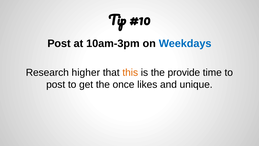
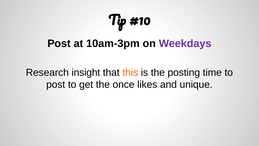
Weekdays colour: blue -> purple
higher: higher -> insight
provide: provide -> posting
